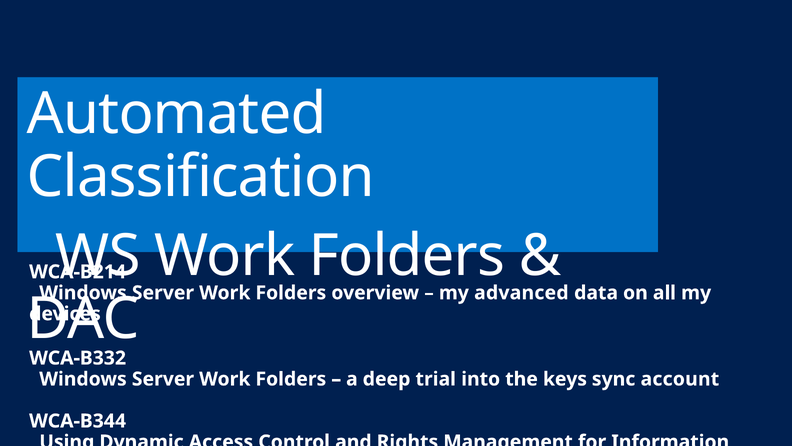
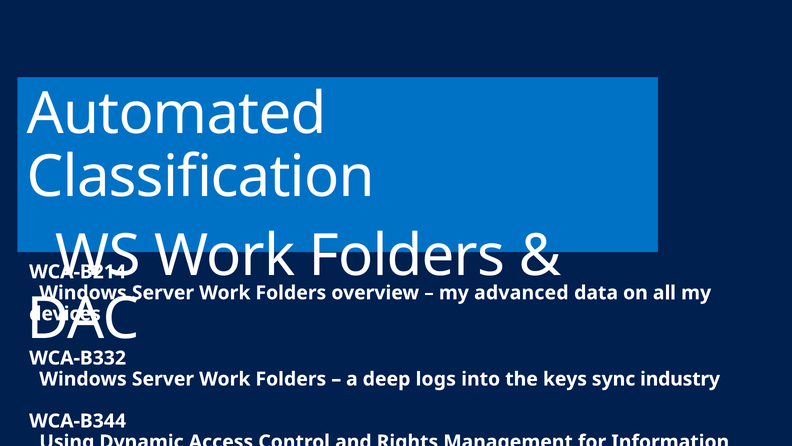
trial: trial -> logs
account: account -> industry
